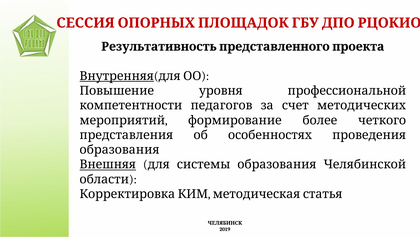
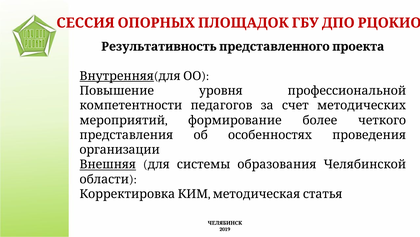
образования at (120, 149): образования -> организации
